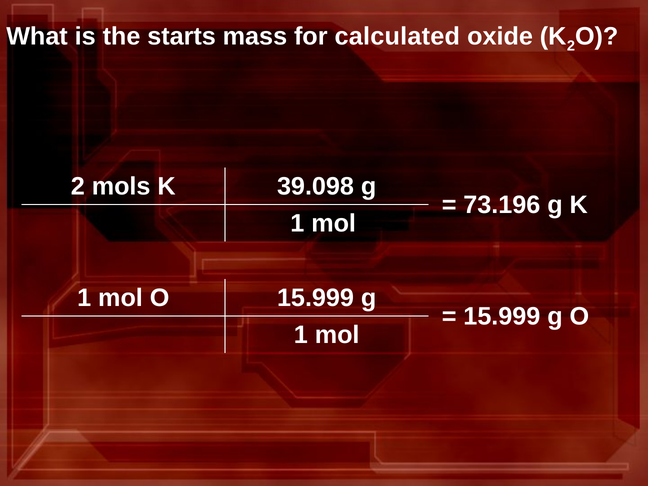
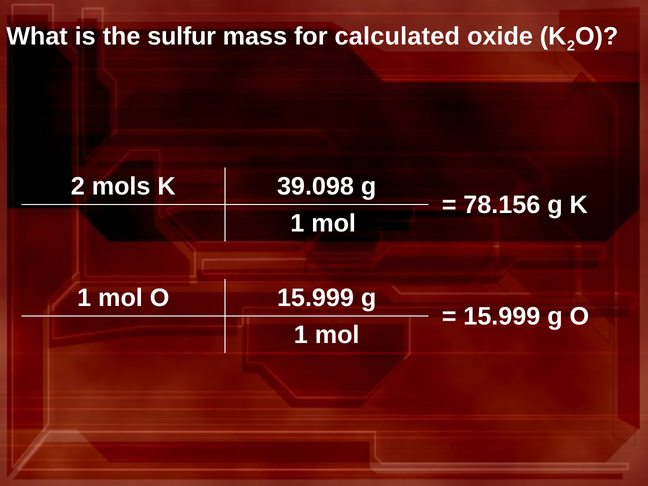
starts: starts -> sulfur
73.196: 73.196 -> 78.156
